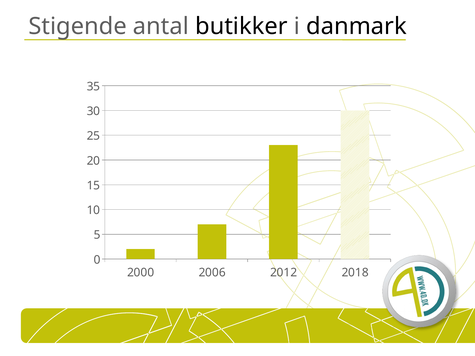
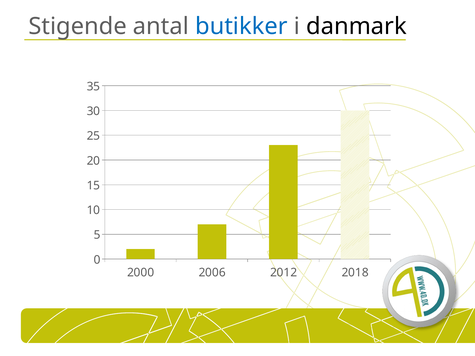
butikker colour: black -> blue
